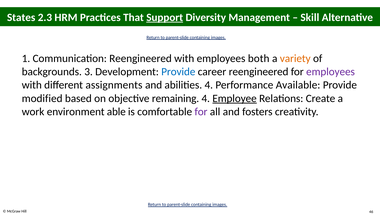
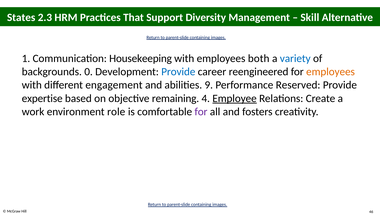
Support underline: present -> none
Communication Reengineered: Reengineered -> Housekeeping
variety colour: orange -> blue
3: 3 -> 0
employees at (331, 72) colour: purple -> orange
assignments: assignments -> engagement
abilities 4: 4 -> 9
Available: Available -> Reserved
modified: modified -> expertise
able: able -> role
